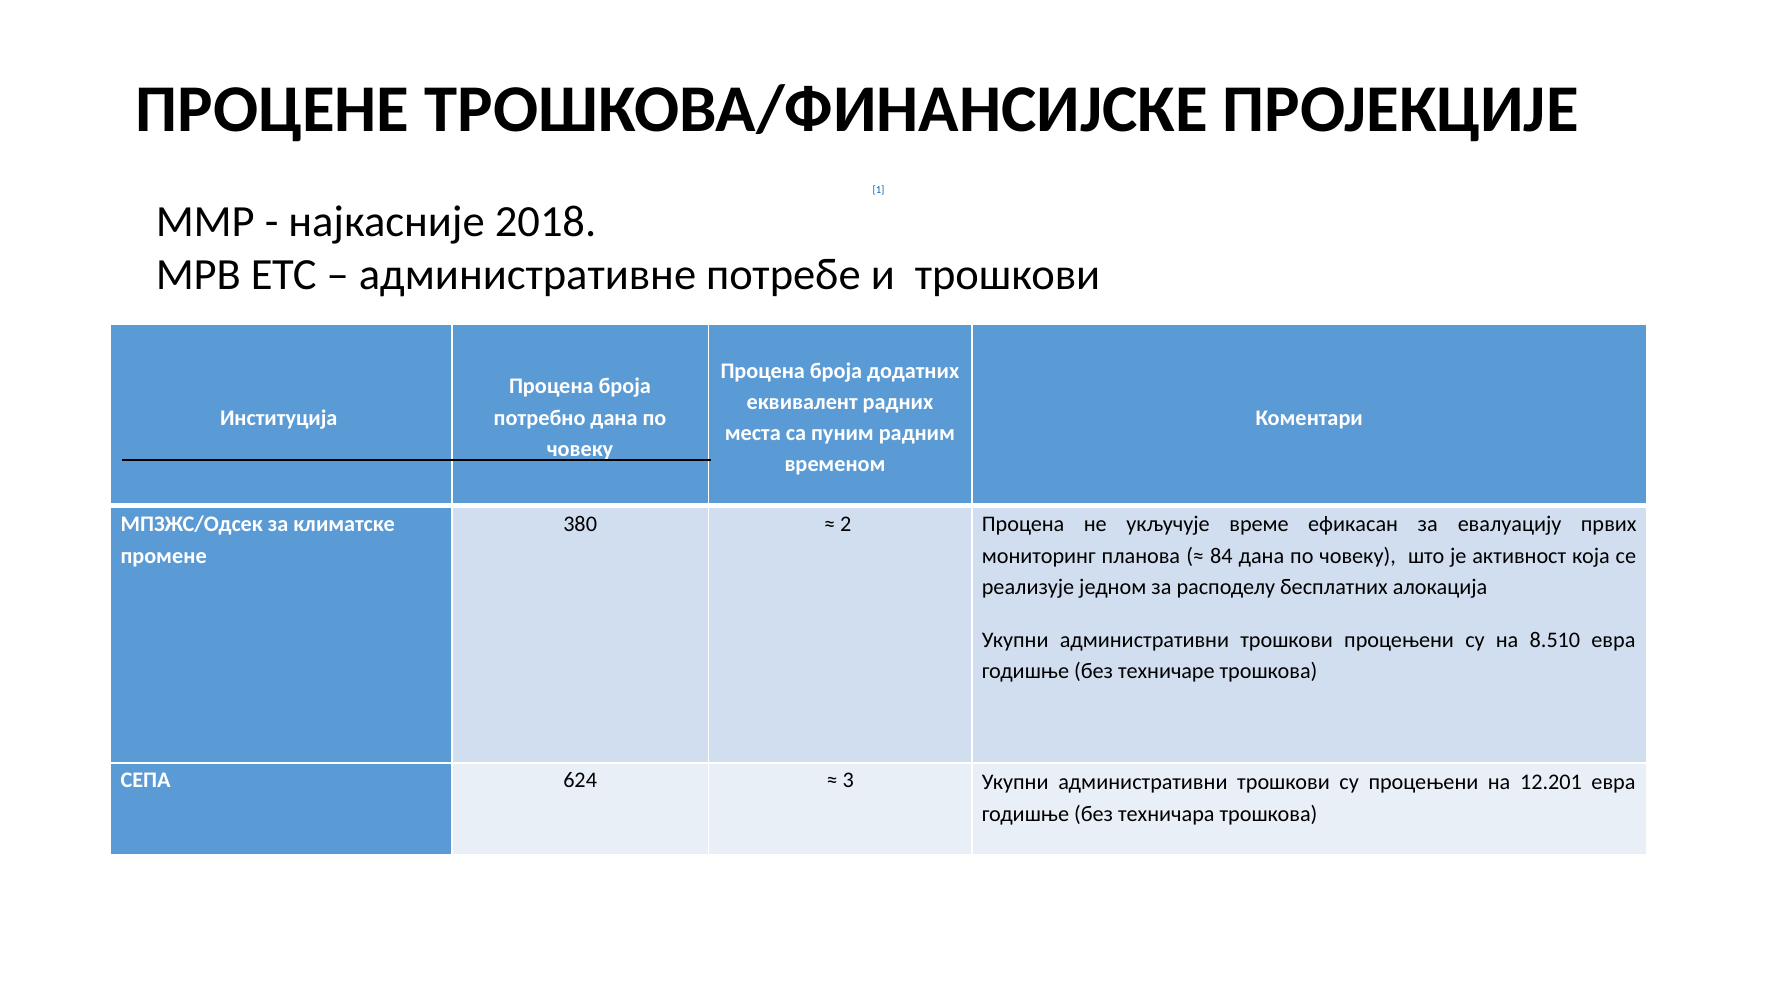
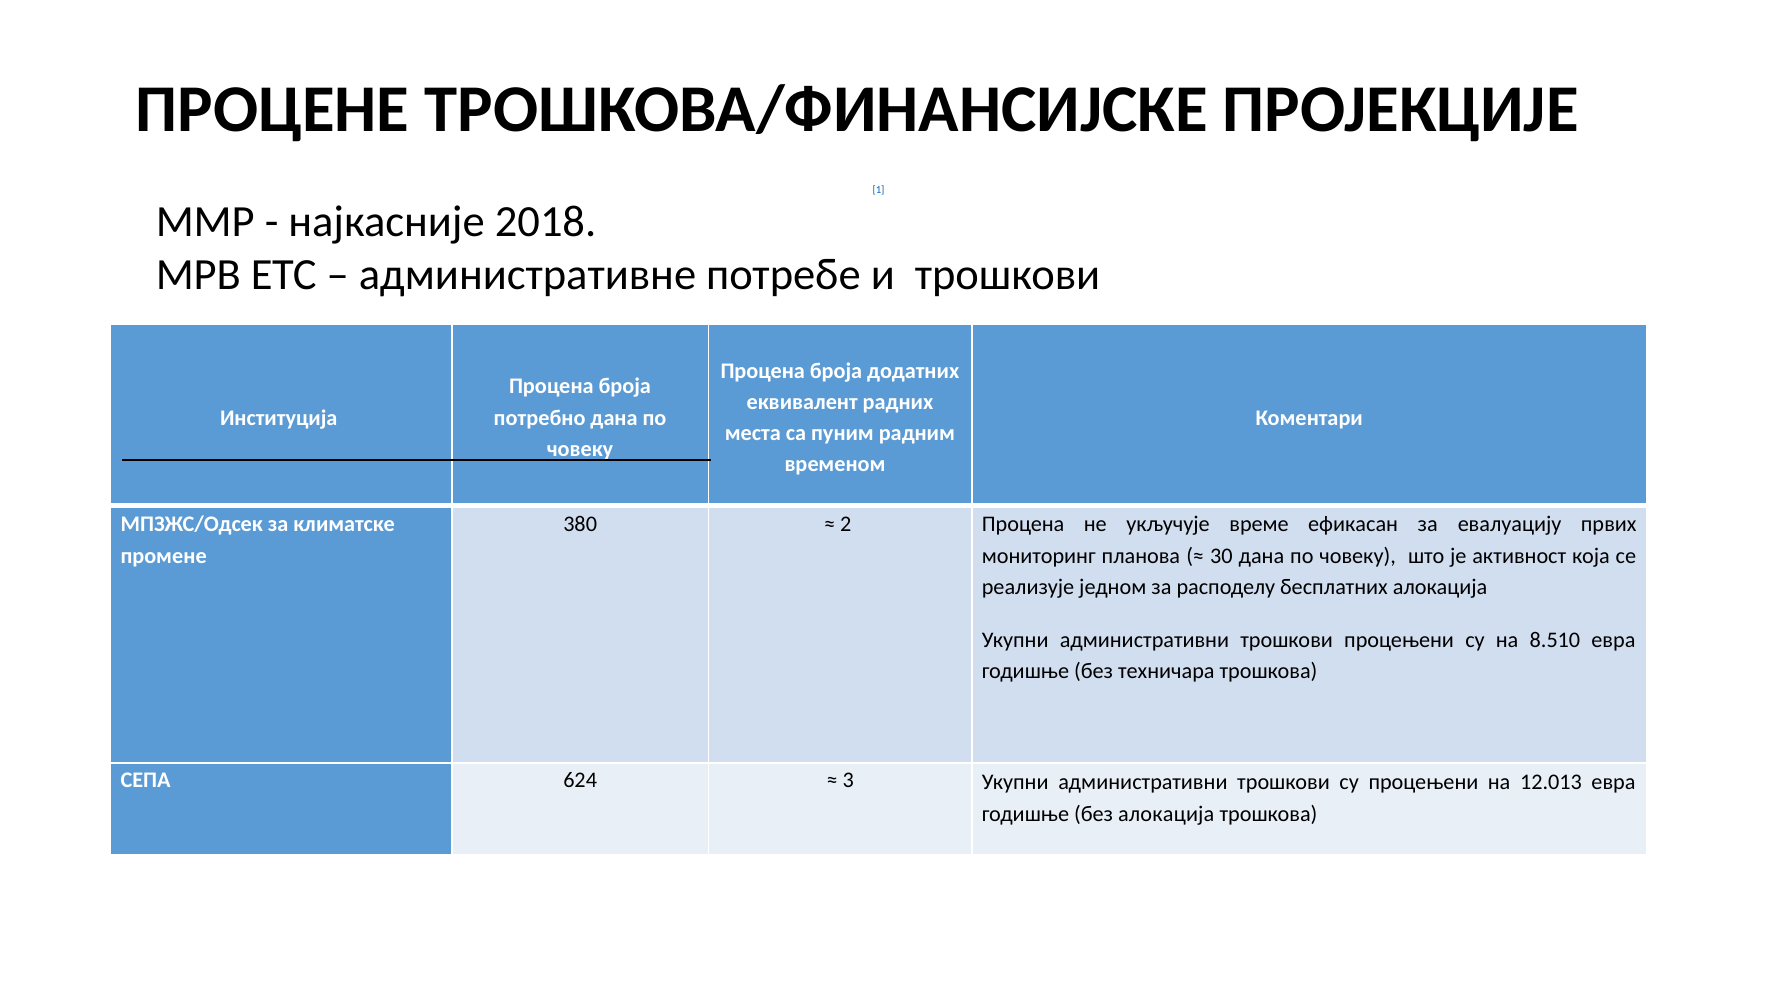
84: 84 -> 30
техничаре: техничаре -> техничара
12.201: 12.201 -> 12.013
без техничара: техничара -> алокација
